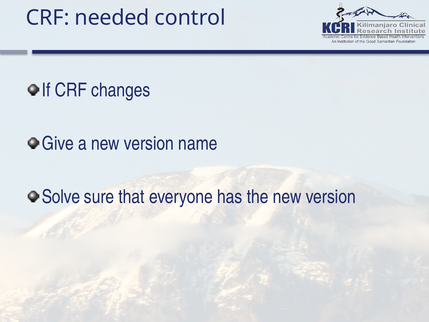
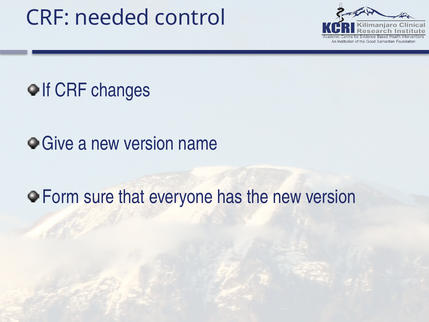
Solve: Solve -> Form
